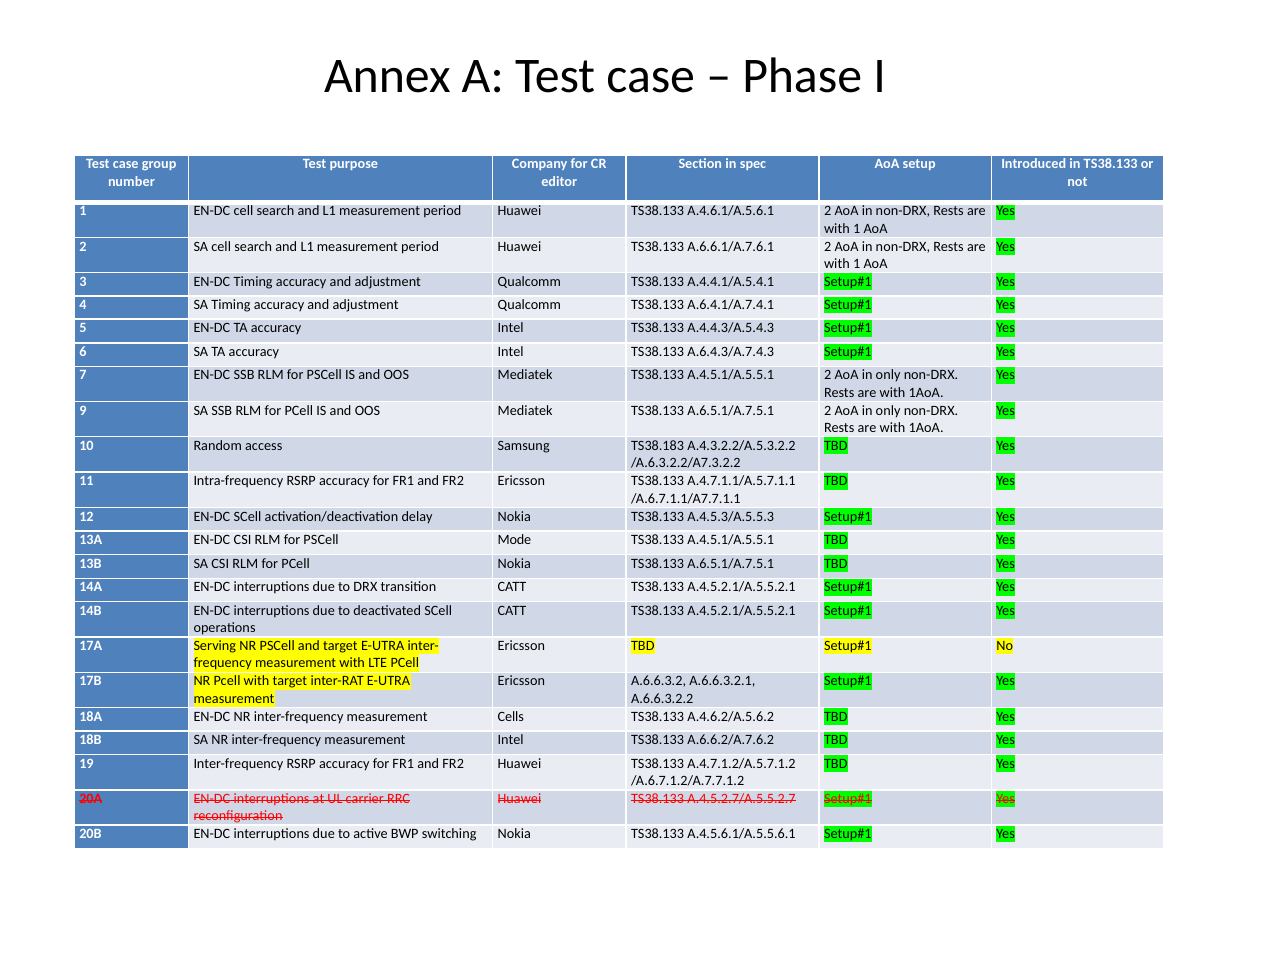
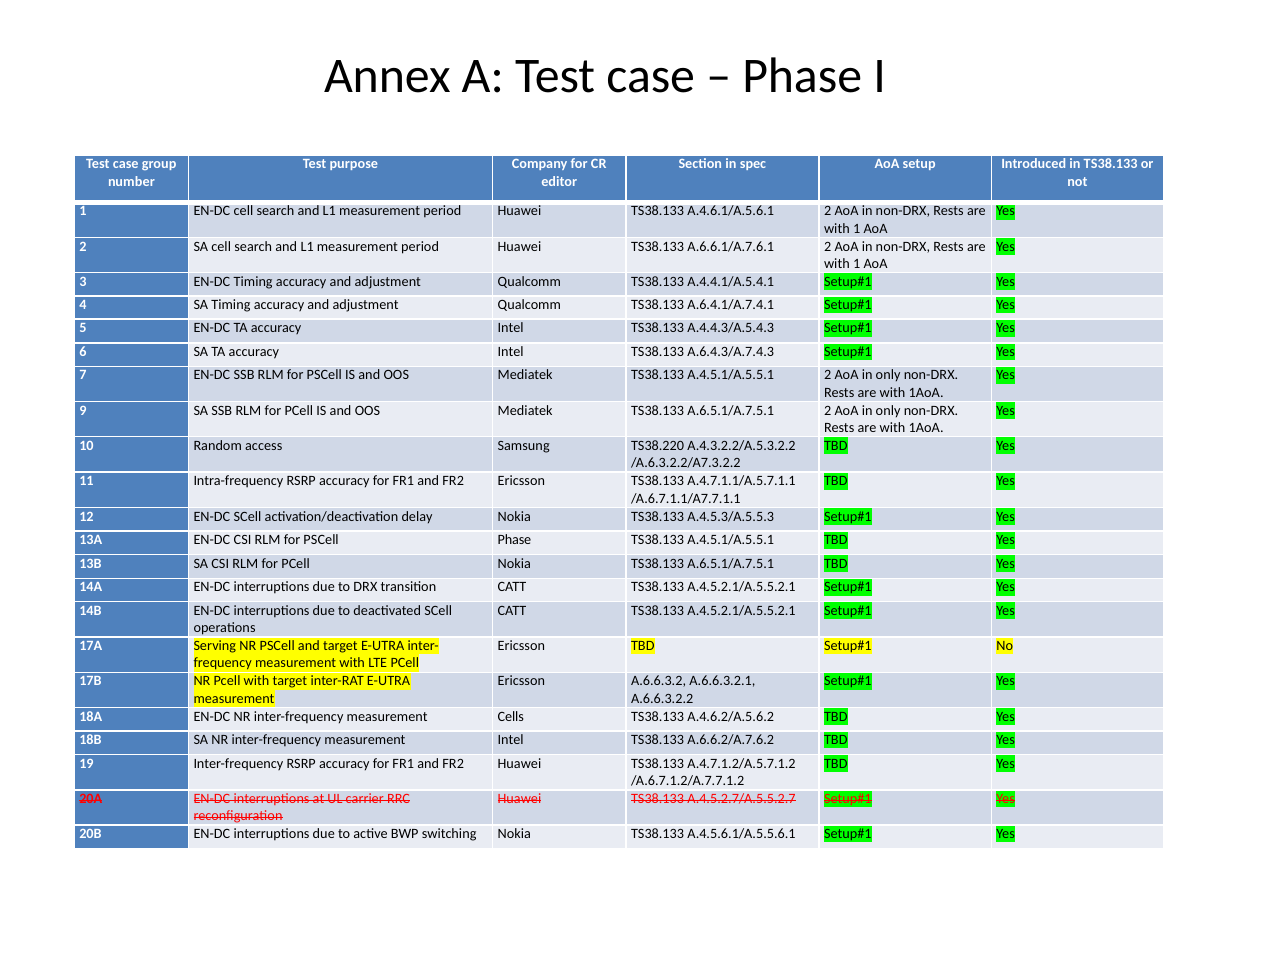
TS38.183: TS38.183 -> TS38.220
PSCell Mode: Mode -> Phase
